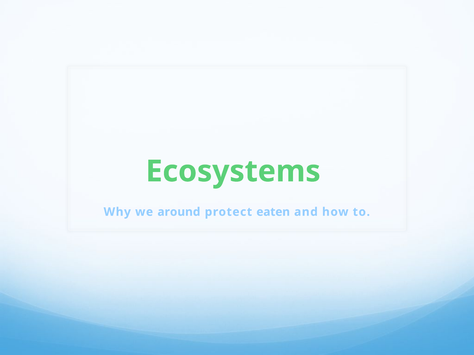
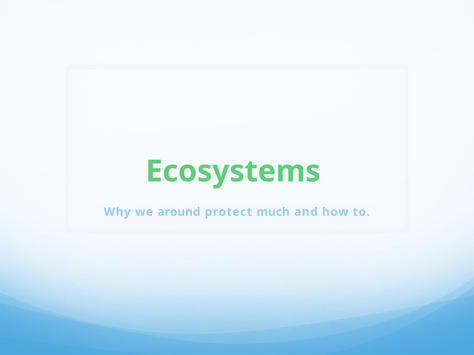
eaten: eaten -> much
